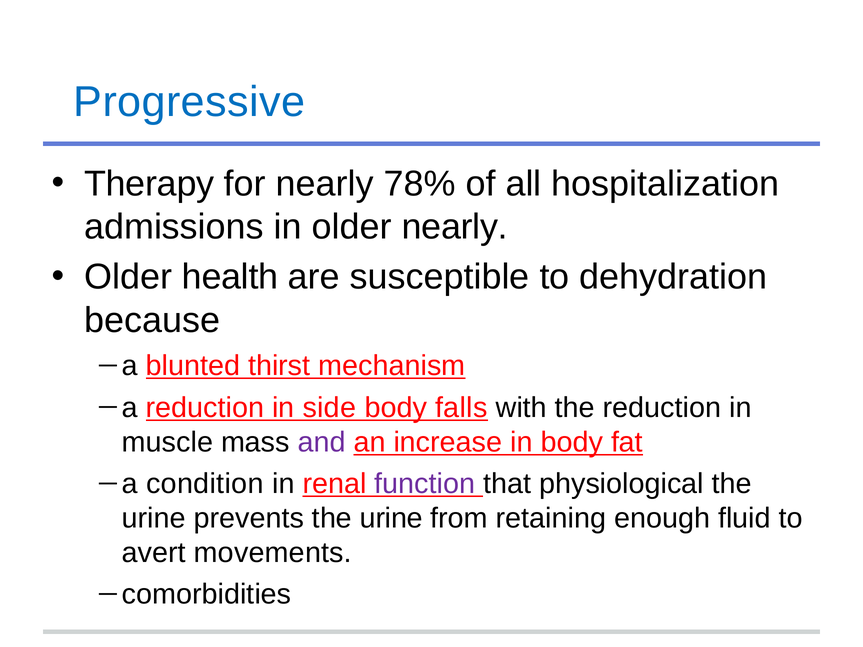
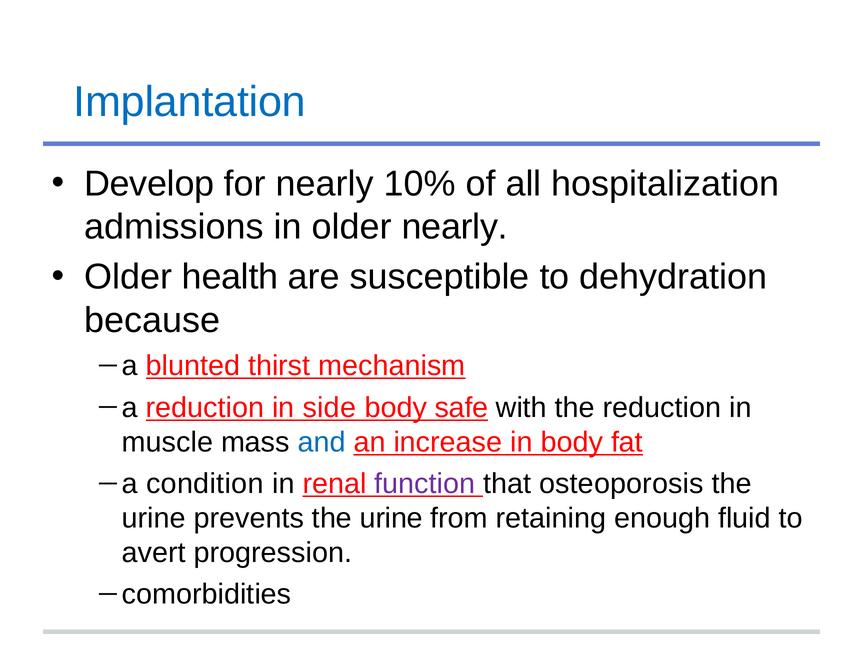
Progressive: Progressive -> Implantation
Therapy: Therapy -> Develop
78%: 78% -> 10%
falls: falls -> safe
and colour: purple -> blue
physiological: physiological -> osteoporosis
movements: movements -> progression
